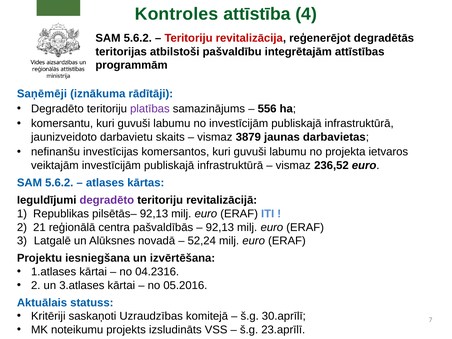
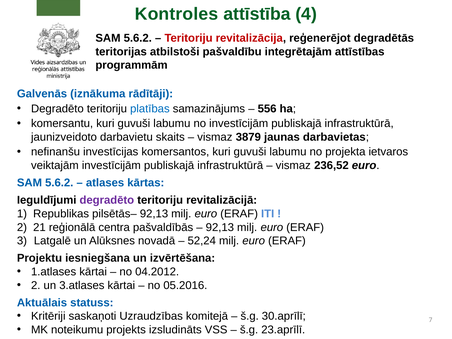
Saņēmēji: Saņēmēji -> Galvenās
platības colour: purple -> blue
04.2316: 04.2316 -> 04.2012
